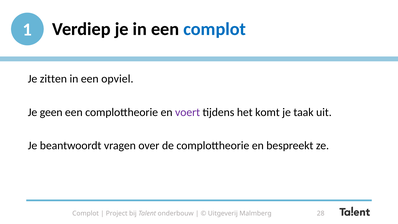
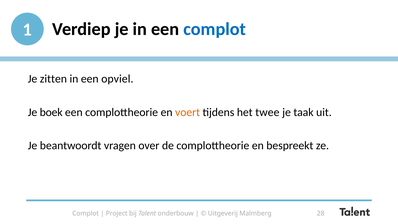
geen: geen -> boek
voert colour: purple -> orange
komt: komt -> twee
